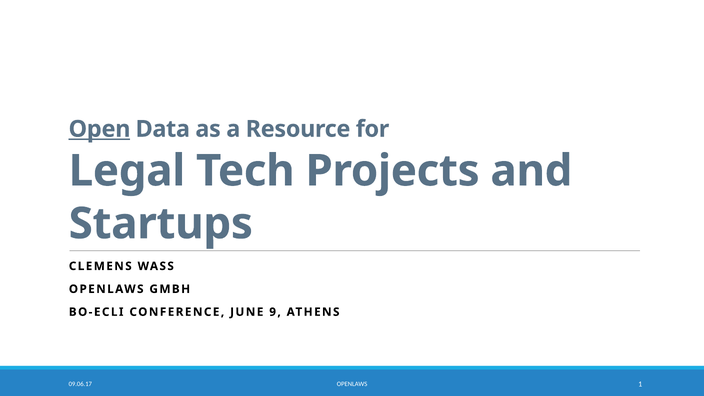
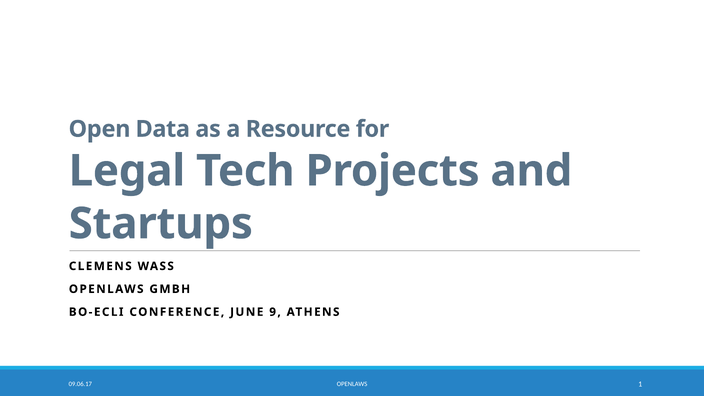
Open underline: present -> none
